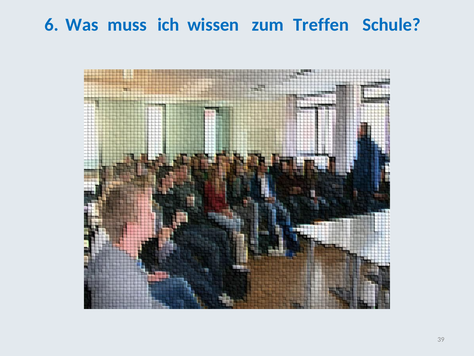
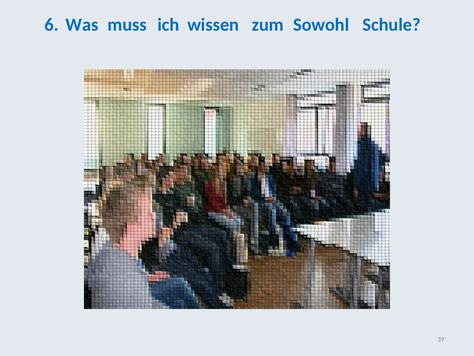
Treffen: Treffen -> Sowohl
